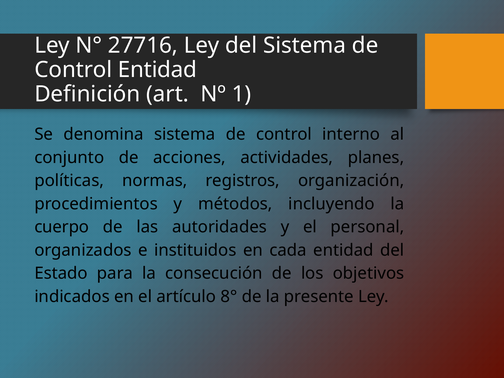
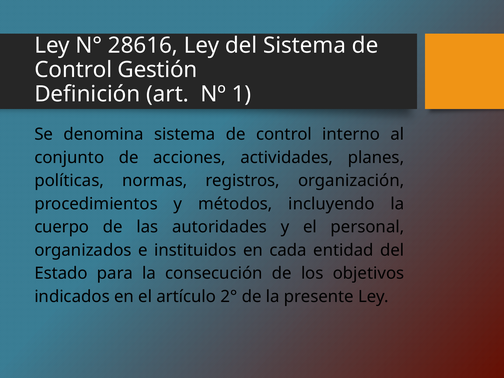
27716: 27716 -> 28616
Control Entidad: Entidad -> Gestión
8°: 8° -> 2°
